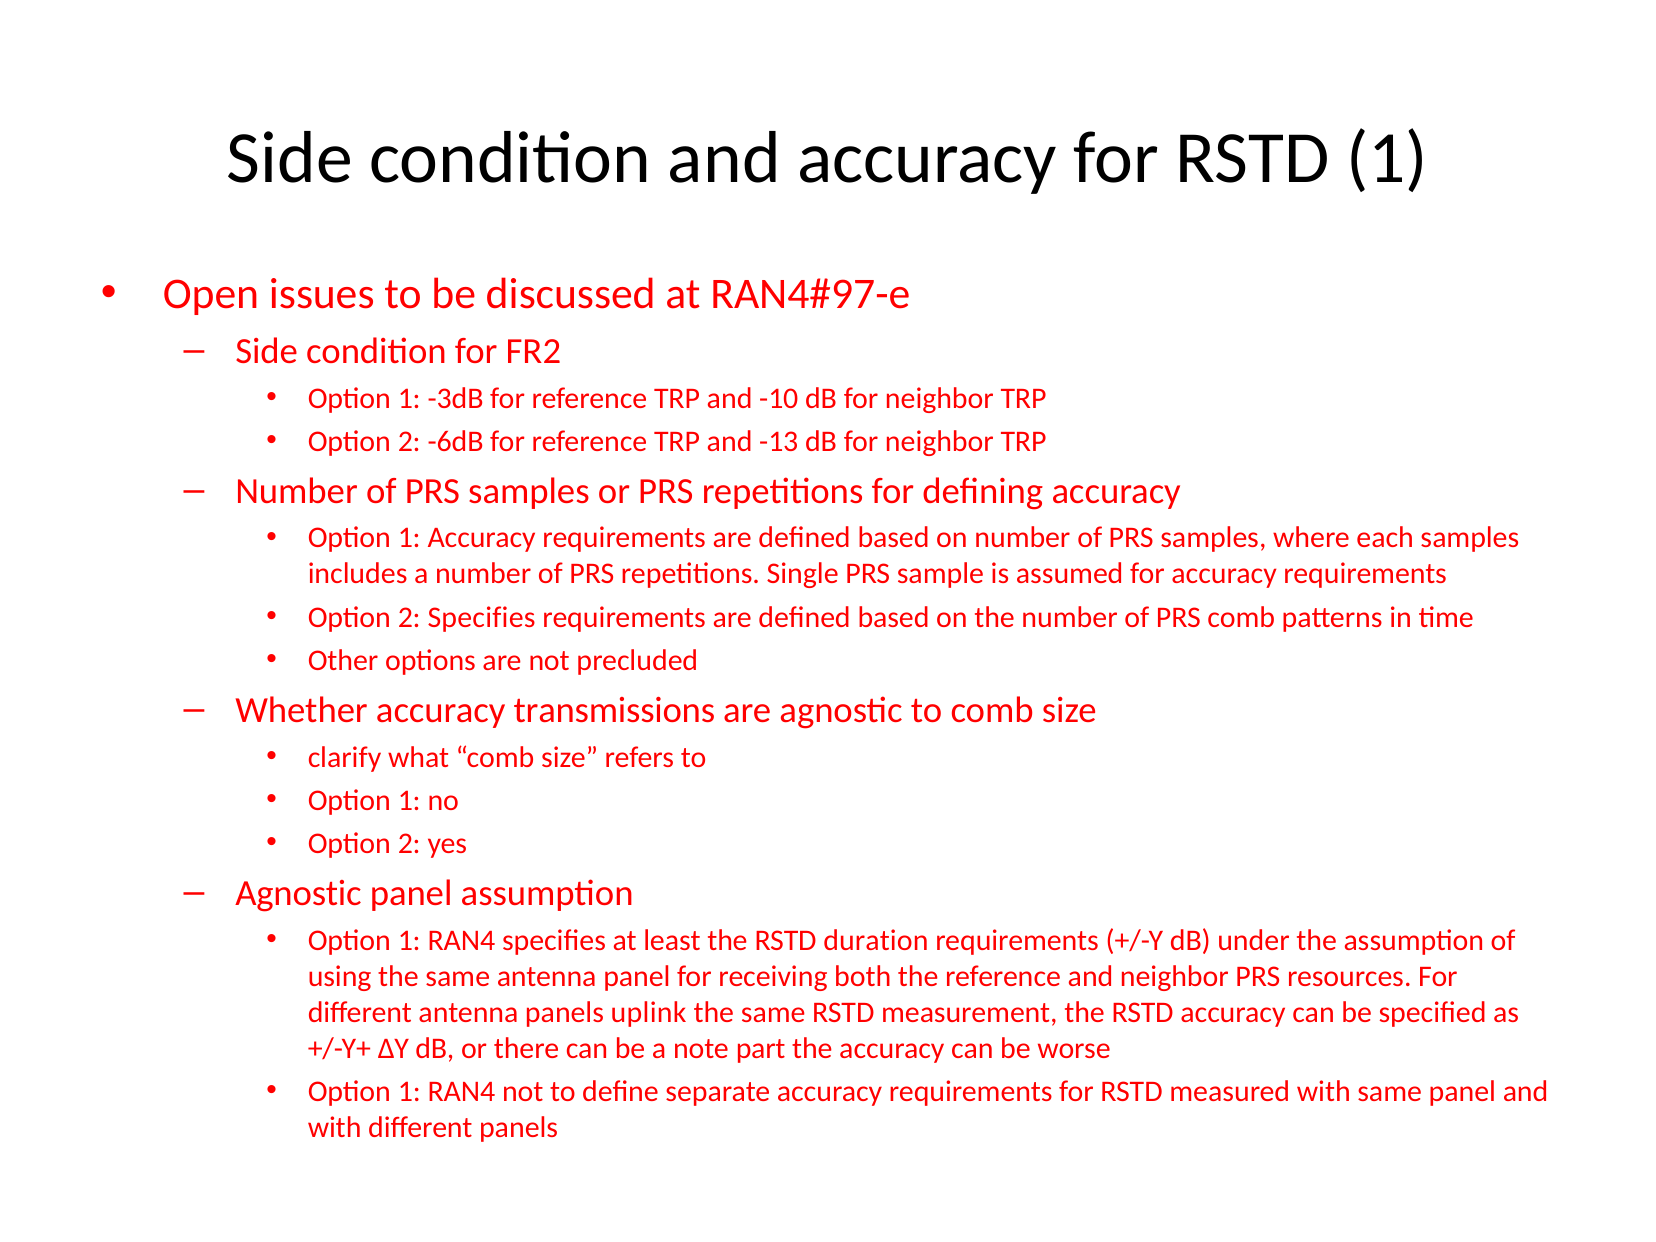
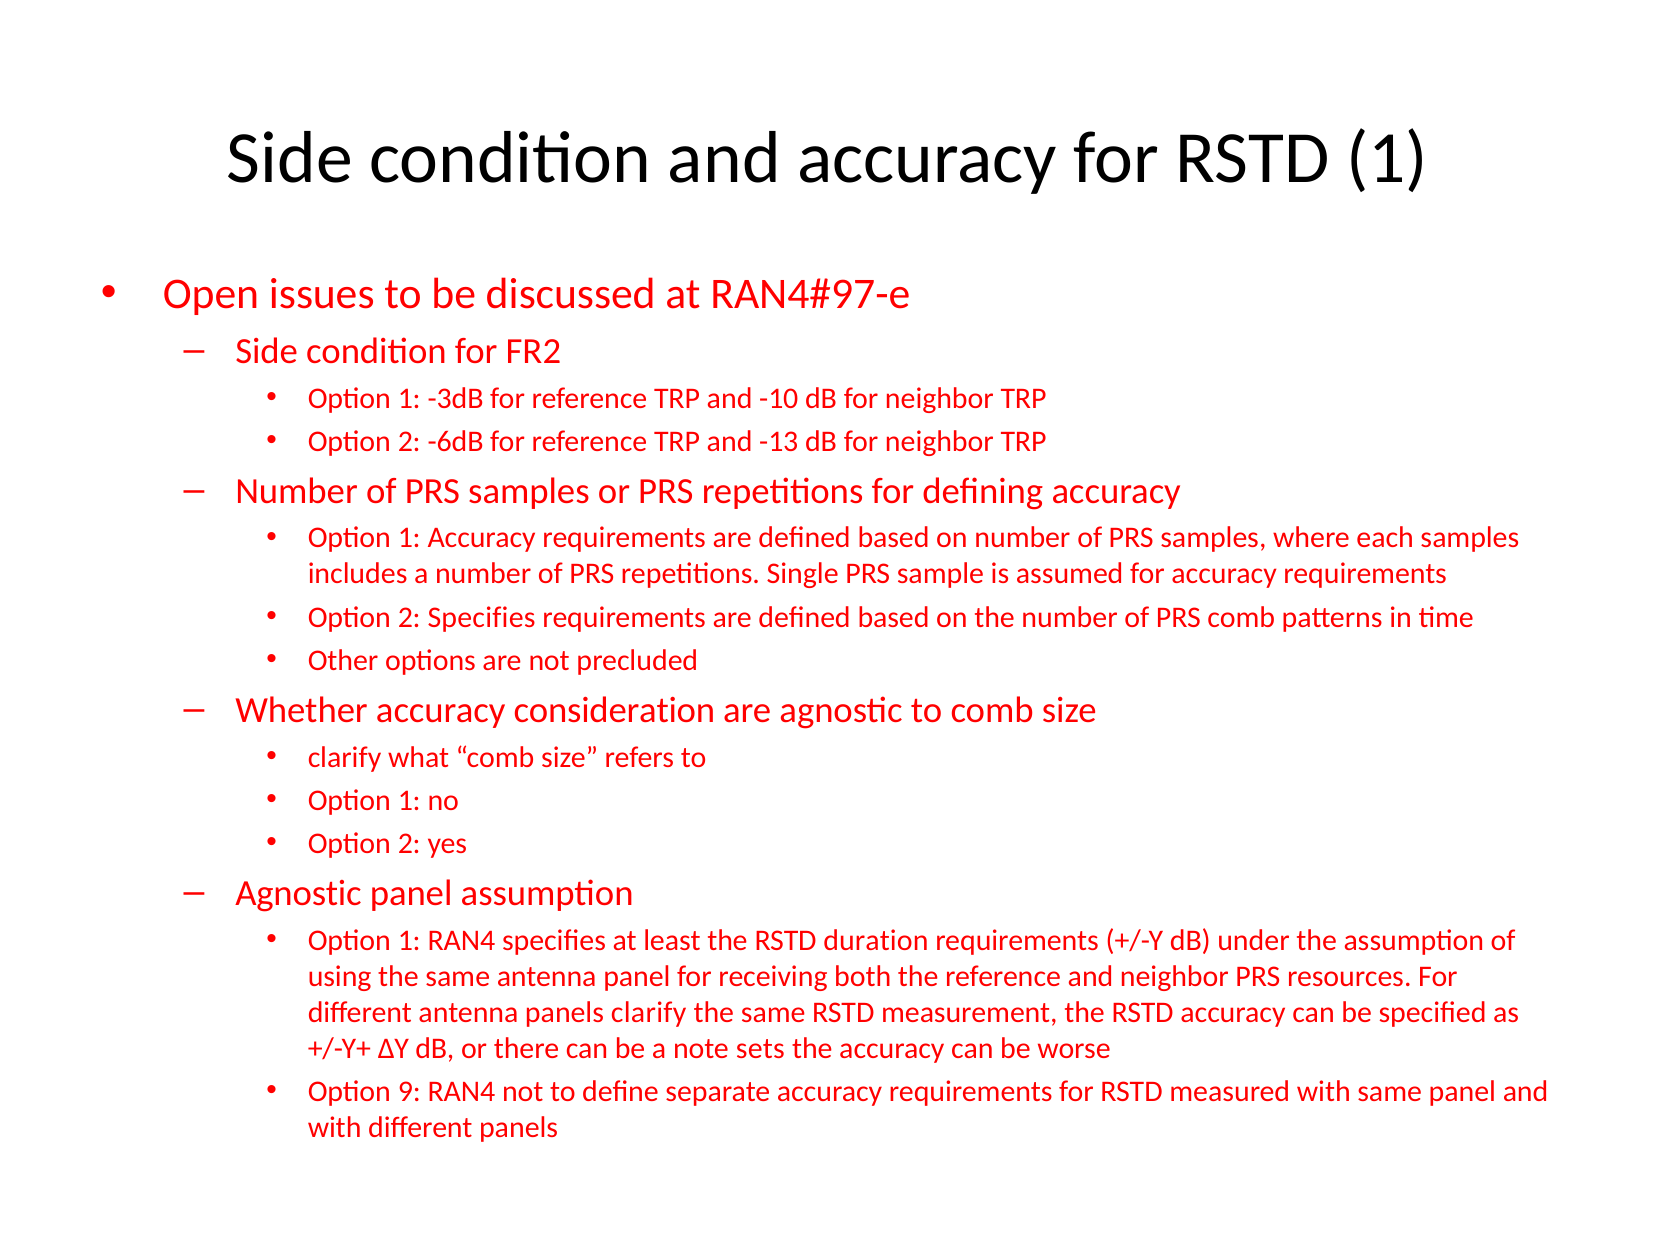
transmissions: transmissions -> consideration
panels uplink: uplink -> clarify
part: part -> sets
1 at (409, 1091): 1 -> 9
